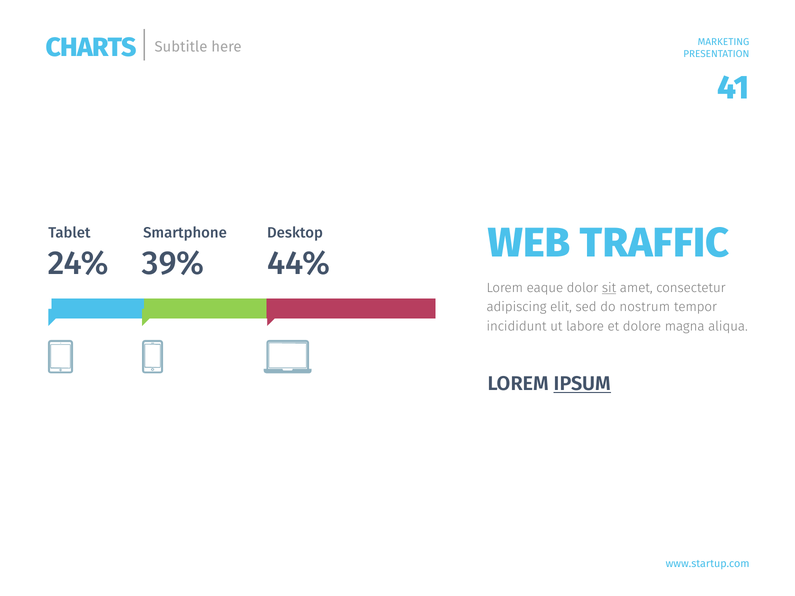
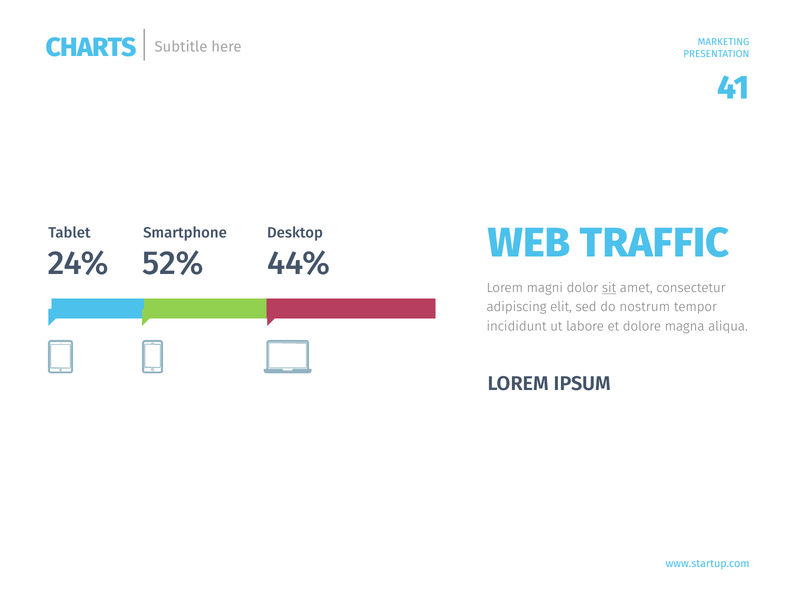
39%: 39% -> 52%
eaque: eaque -> magni
IPSUM underline: present -> none
